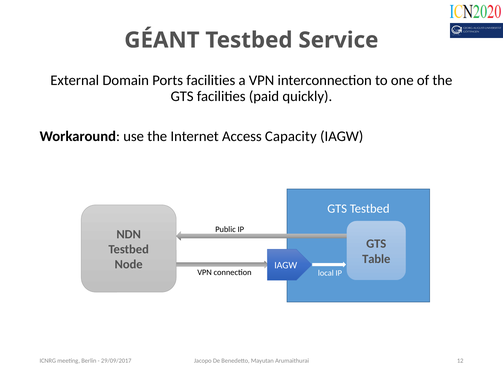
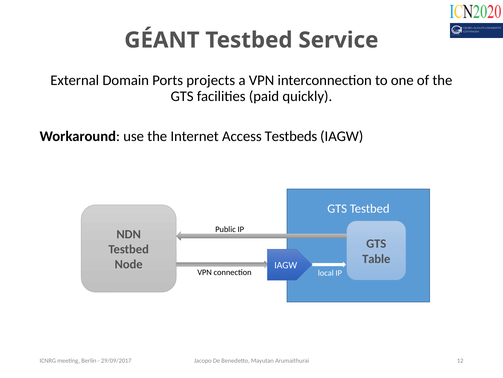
Ports facilities: facilities -> projects
Capacity: Capacity -> Testbeds
